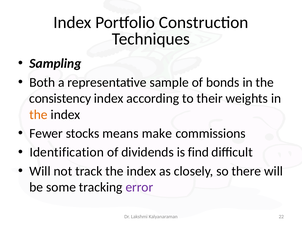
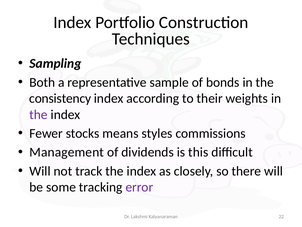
the at (39, 114) colour: orange -> purple
make: make -> styles
Identification: Identification -> Management
find: find -> this
